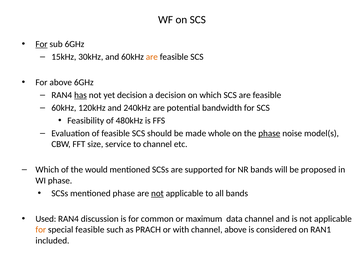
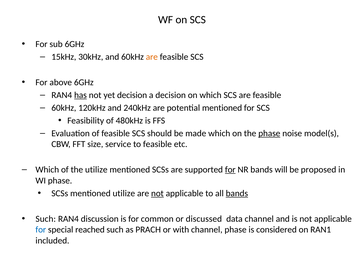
For at (42, 44) underline: present -> none
potential bandwidth: bandwidth -> mentioned
made whole: whole -> which
to channel: channel -> feasible
the would: would -> utilize
for at (230, 170) underline: none -> present
mentioned phase: phase -> utilize
bands at (237, 193) underline: none -> present
Used at (46, 219): Used -> Such
maximum: maximum -> discussed
for at (41, 230) colour: orange -> blue
special feasible: feasible -> reached
channel above: above -> phase
